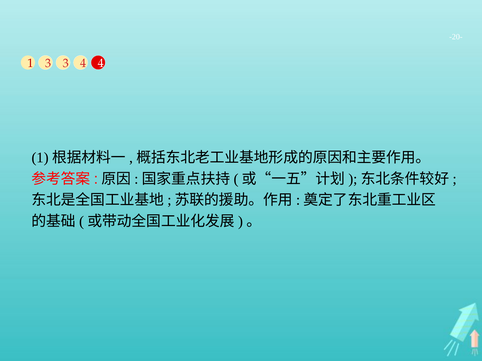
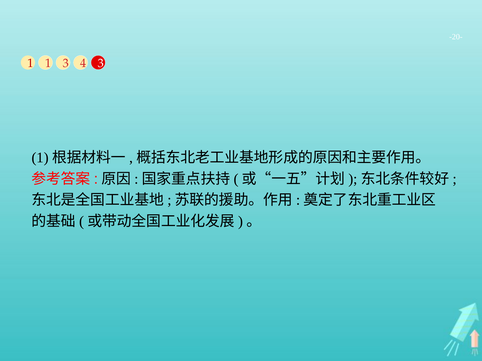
1 3: 3 -> 1
4 4: 4 -> 3
